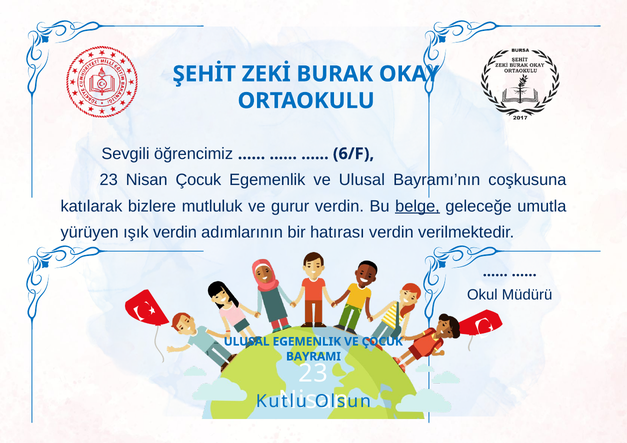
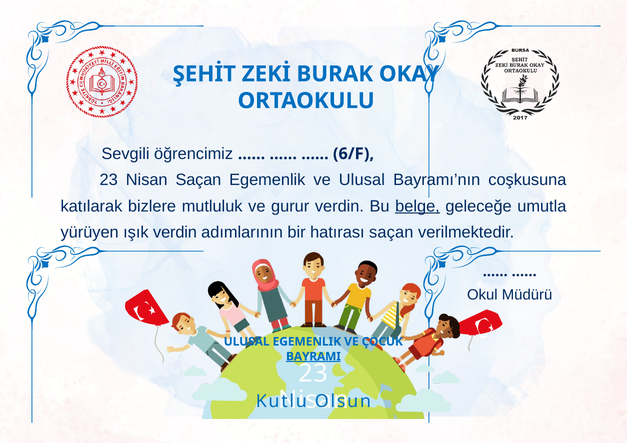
Nisan Çocuk: Çocuk -> Saçan
hatırası verdin: verdin -> saçan
BAYRAMI underline: none -> present
